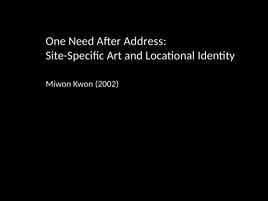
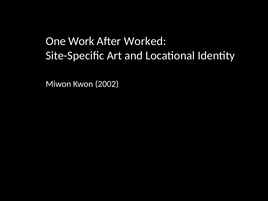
Need: Need -> Work
Address: Address -> Worked
